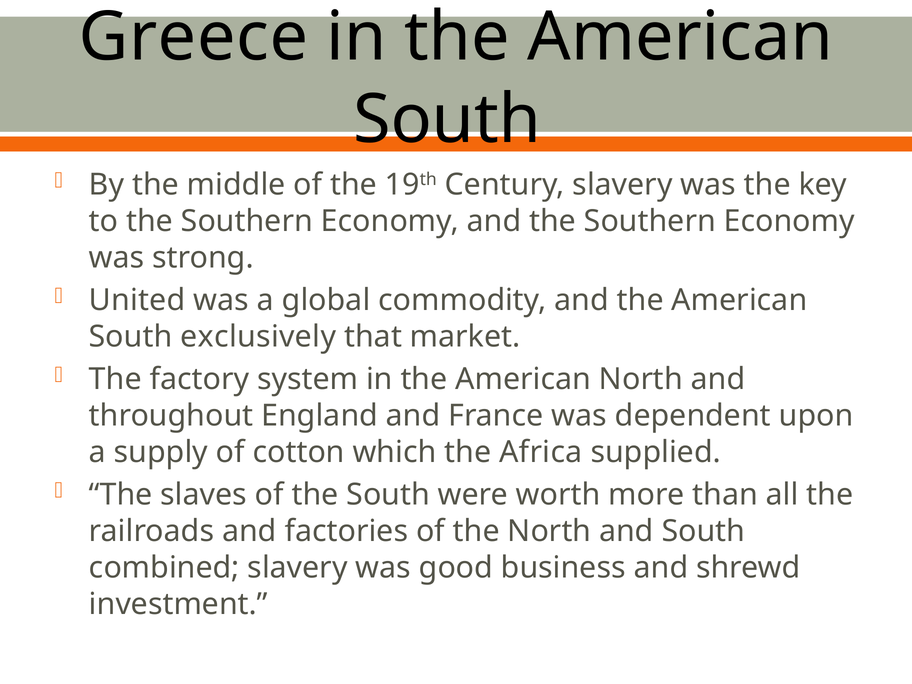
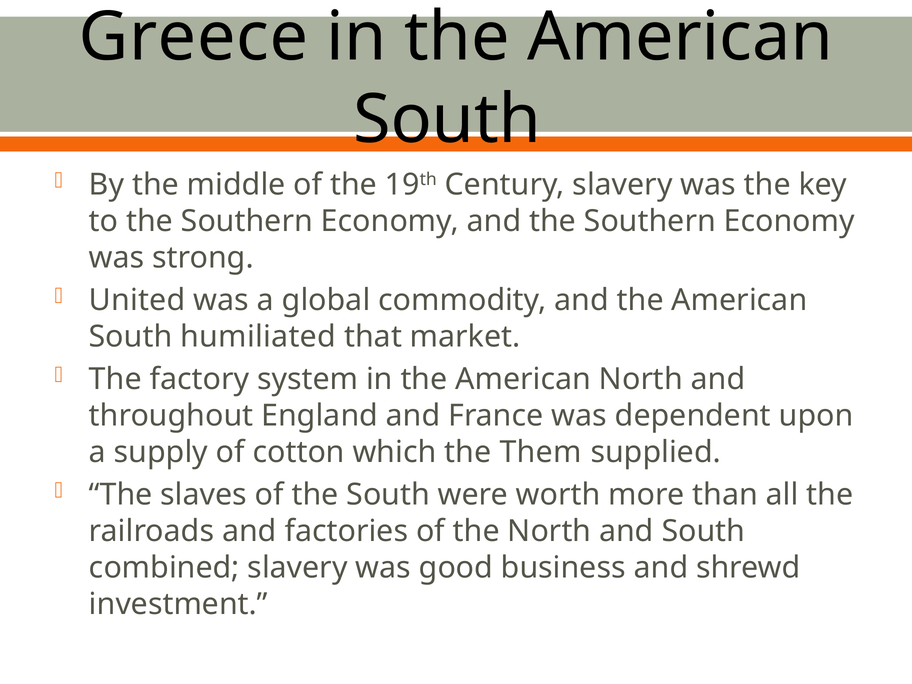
exclusively: exclusively -> humiliated
Africa: Africa -> Them
